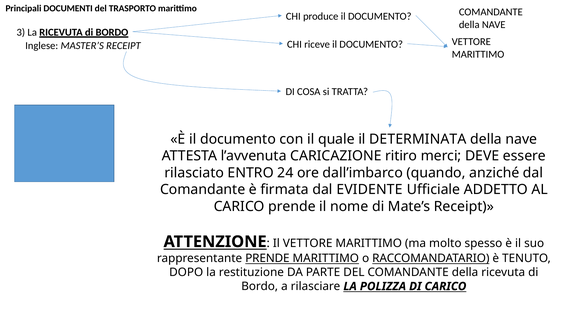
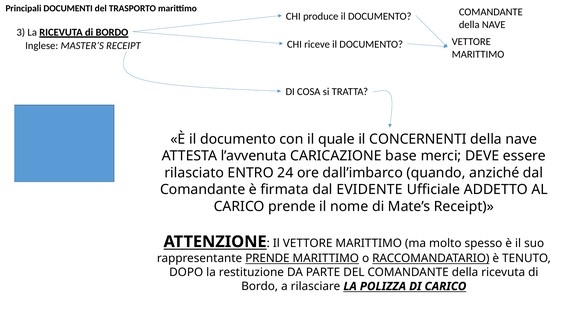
DETERMINATA: DETERMINATA -> CONCERNENTI
ritiro: ritiro -> base
